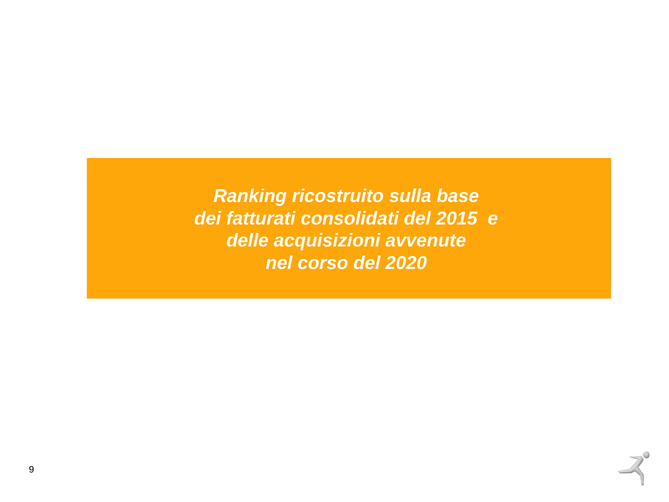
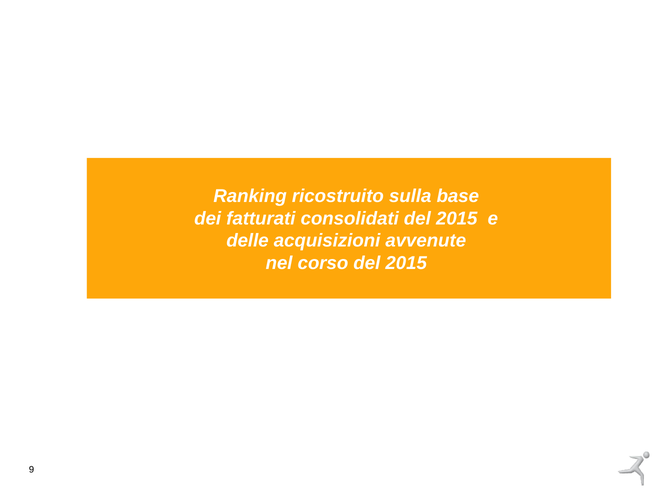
corso del 2020: 2020 -> 2015
